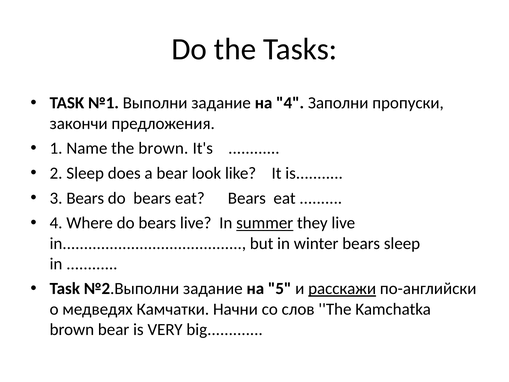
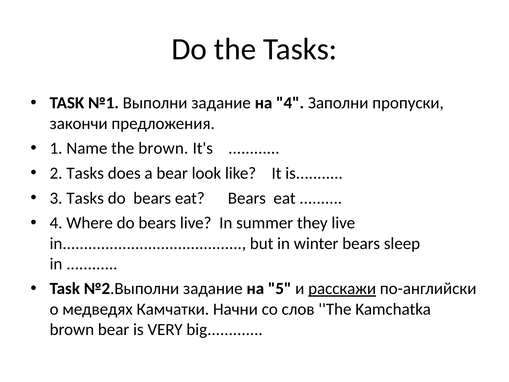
2 Sleep: Sleep -> Tasks
3 Bears: Bears -> Tasks
summer underline: present -> none
